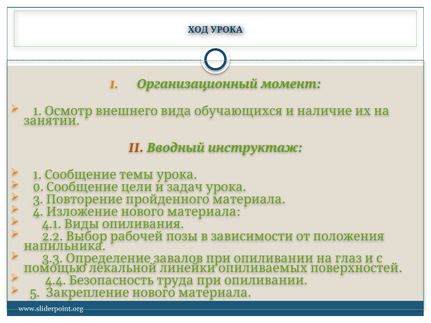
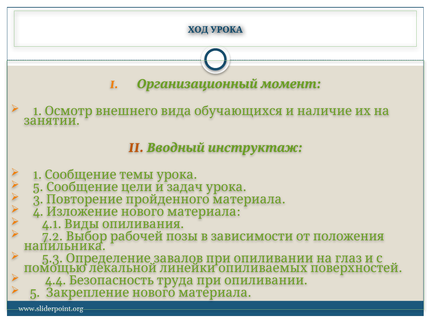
0 at (38, 187): 0 -> 5
2.2: 2.2 -> 7.2
3.3: 3.3 -> 5.3
